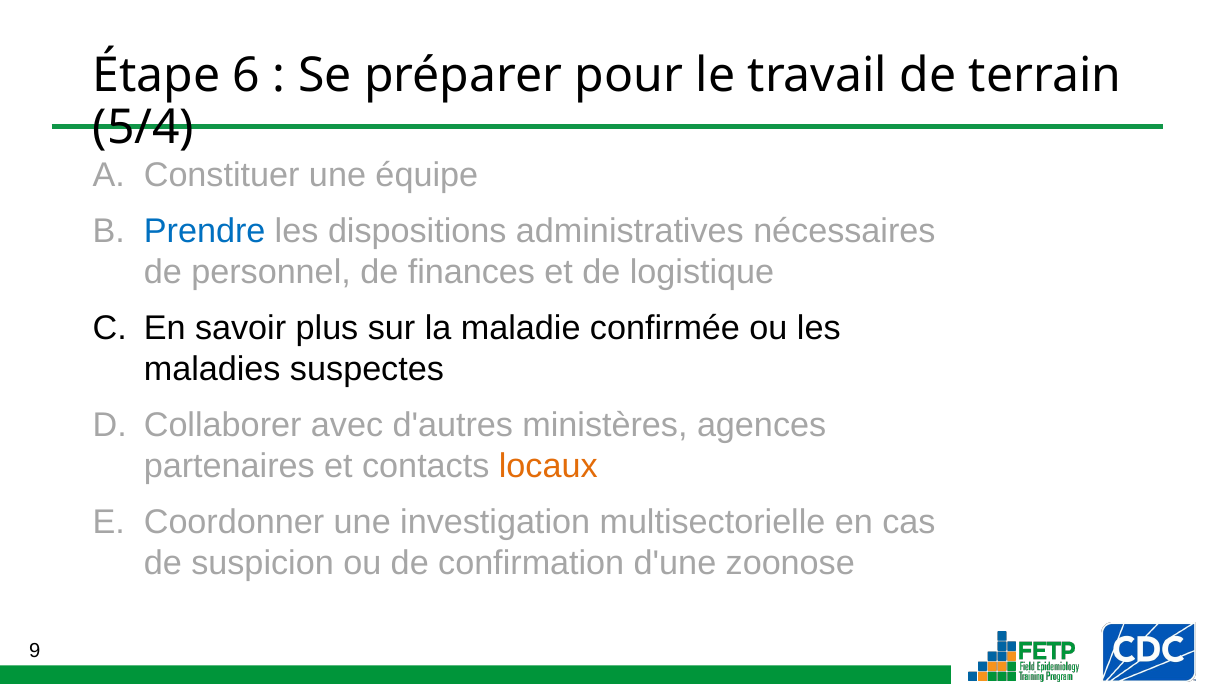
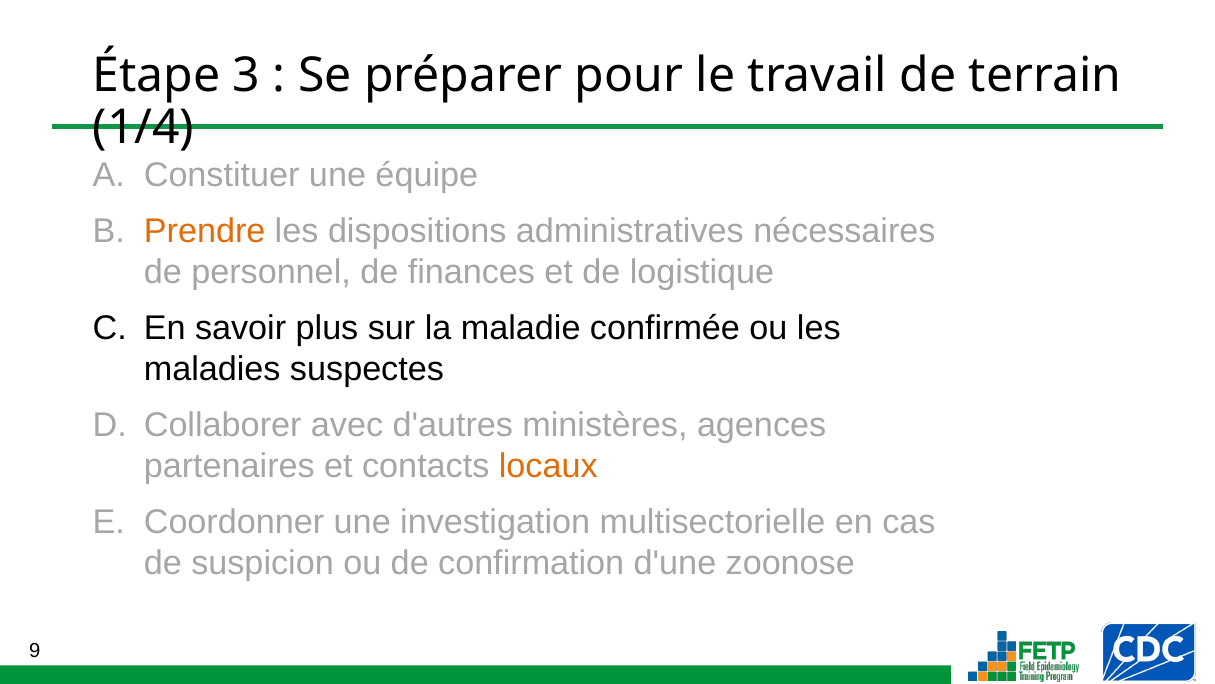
6: 6 -> 3
5/4: 5/4 -> 1/4
Prendre colour: blue -> orange
